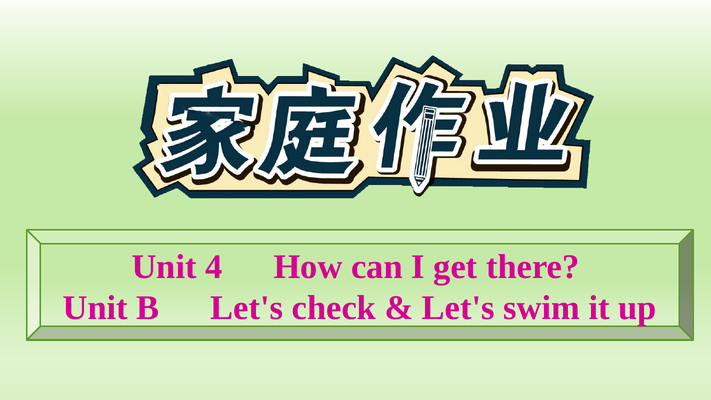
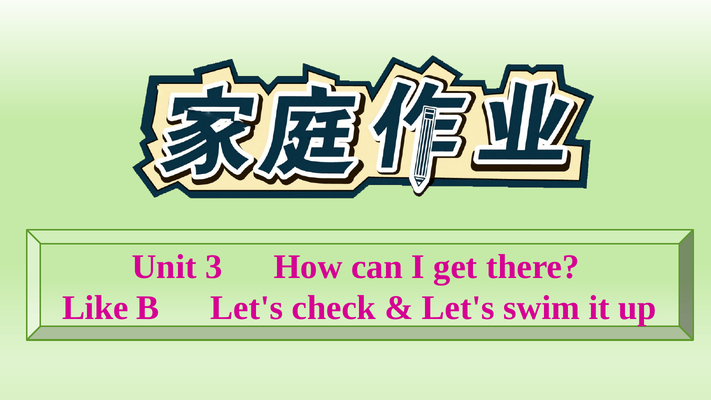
4: 4 -> 3
Unit at (95, 308): Unit -> Like
